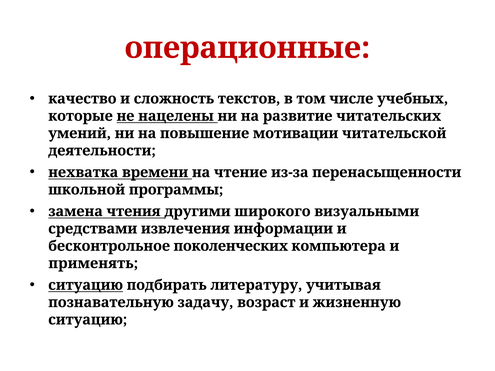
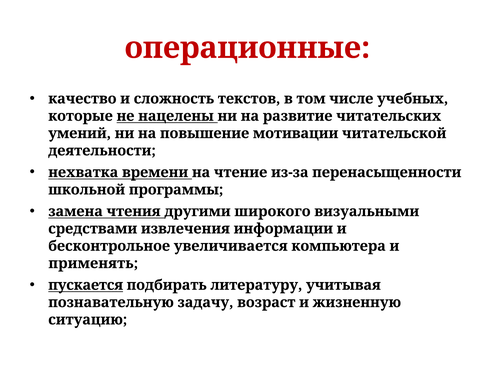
поколенческих: поколенческих -> увеличивается
ситуацию at (86, 285): ситуацию -> пускается
